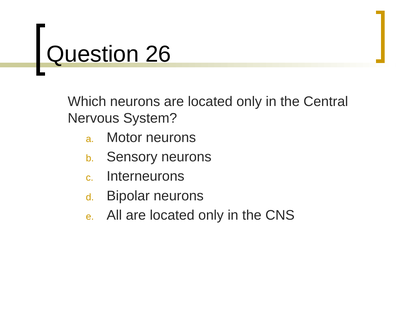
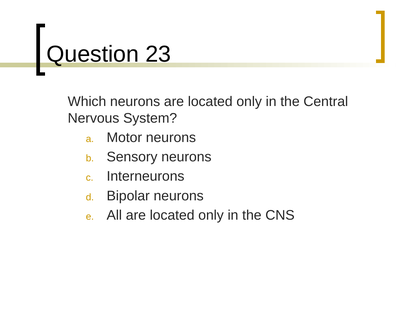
26: 26 -> 23
